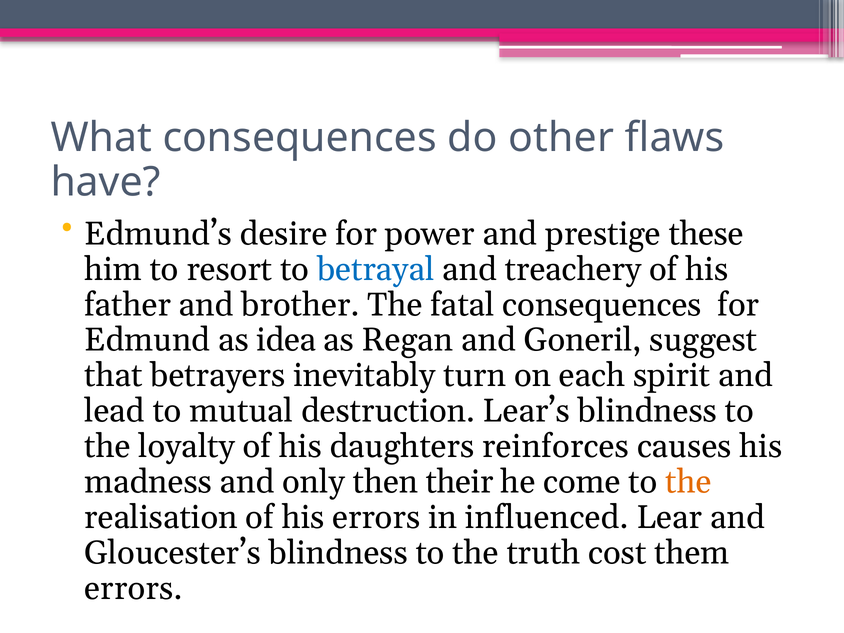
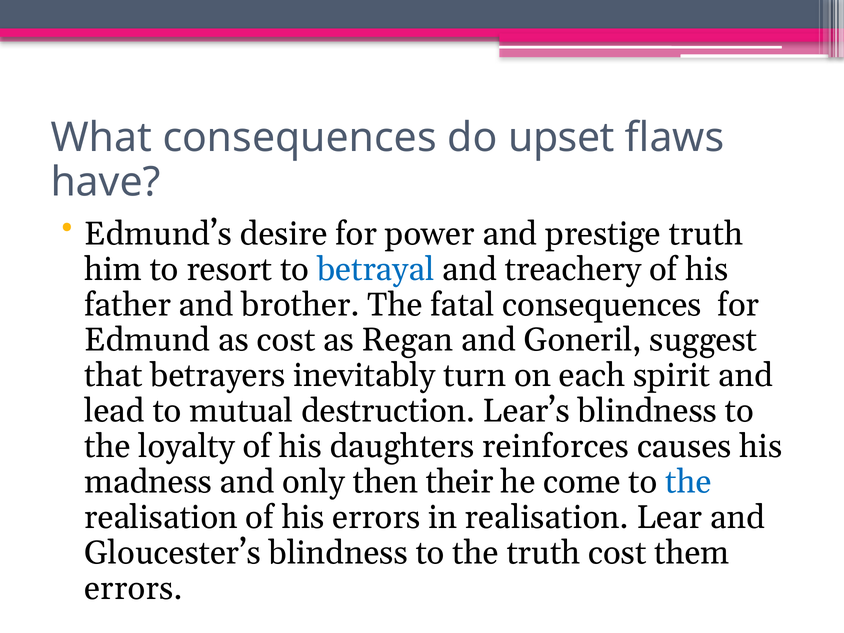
other: other -> upset
prestige these: these -> truth
as idea: idea -> cost
the at (688, 482) colour: orange -> blue
in influenced: influenced -> realisation
